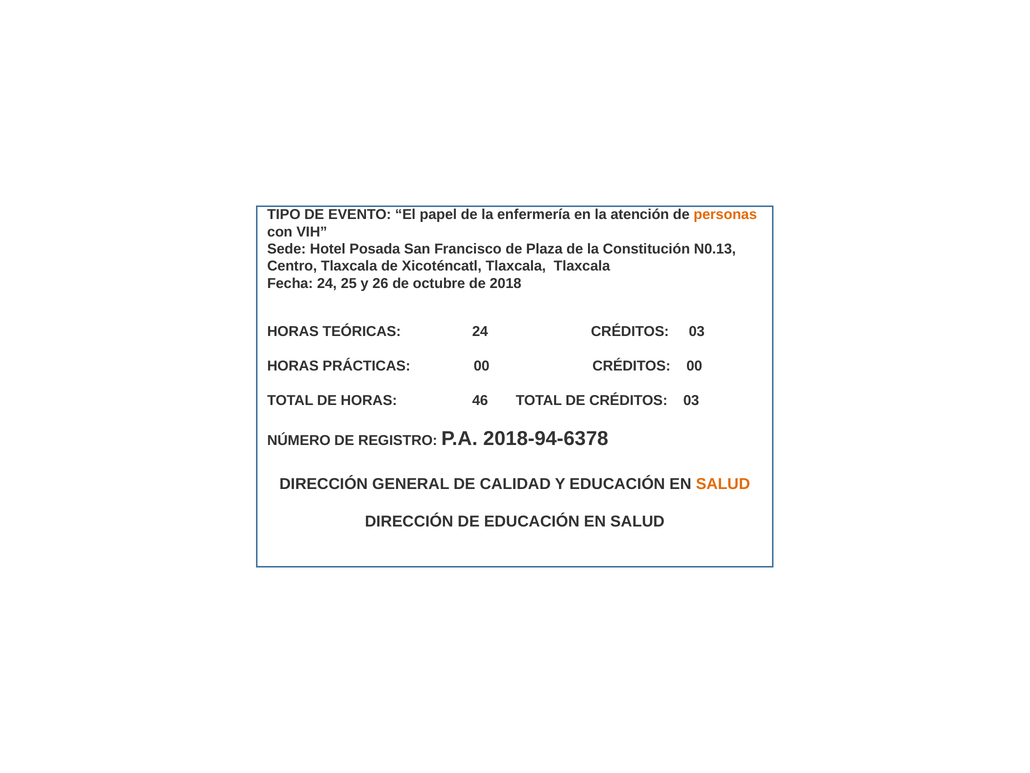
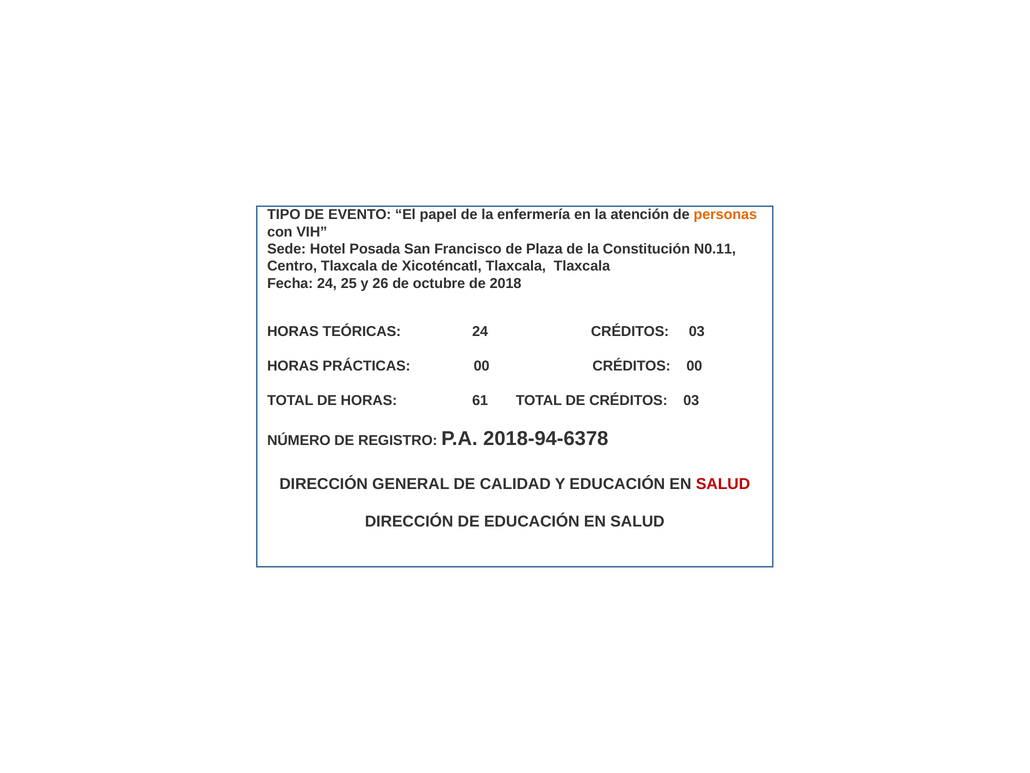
N0.13: N0.13 -> N0.11
46: 46 -> 61
SALUD at (723, 484) colour: orange -> red
